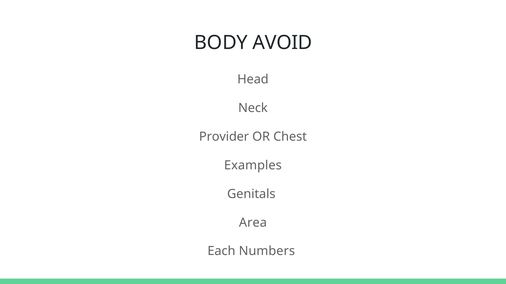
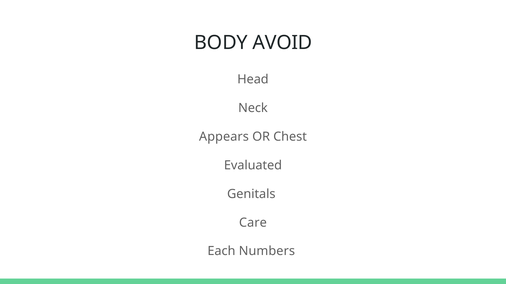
Provider: Provider -> Appears
Examples: Examples -> Evaluated
Area: Area -> Care
